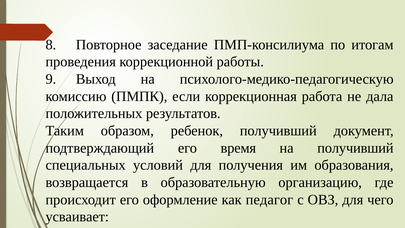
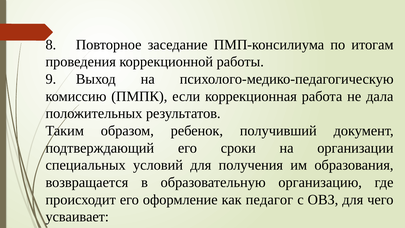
время: время -> сроки
на получивший: получивший -> организации
